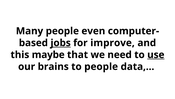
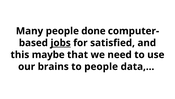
even: even -> done
improve: improve -> satisfied
use underline: present -> none
